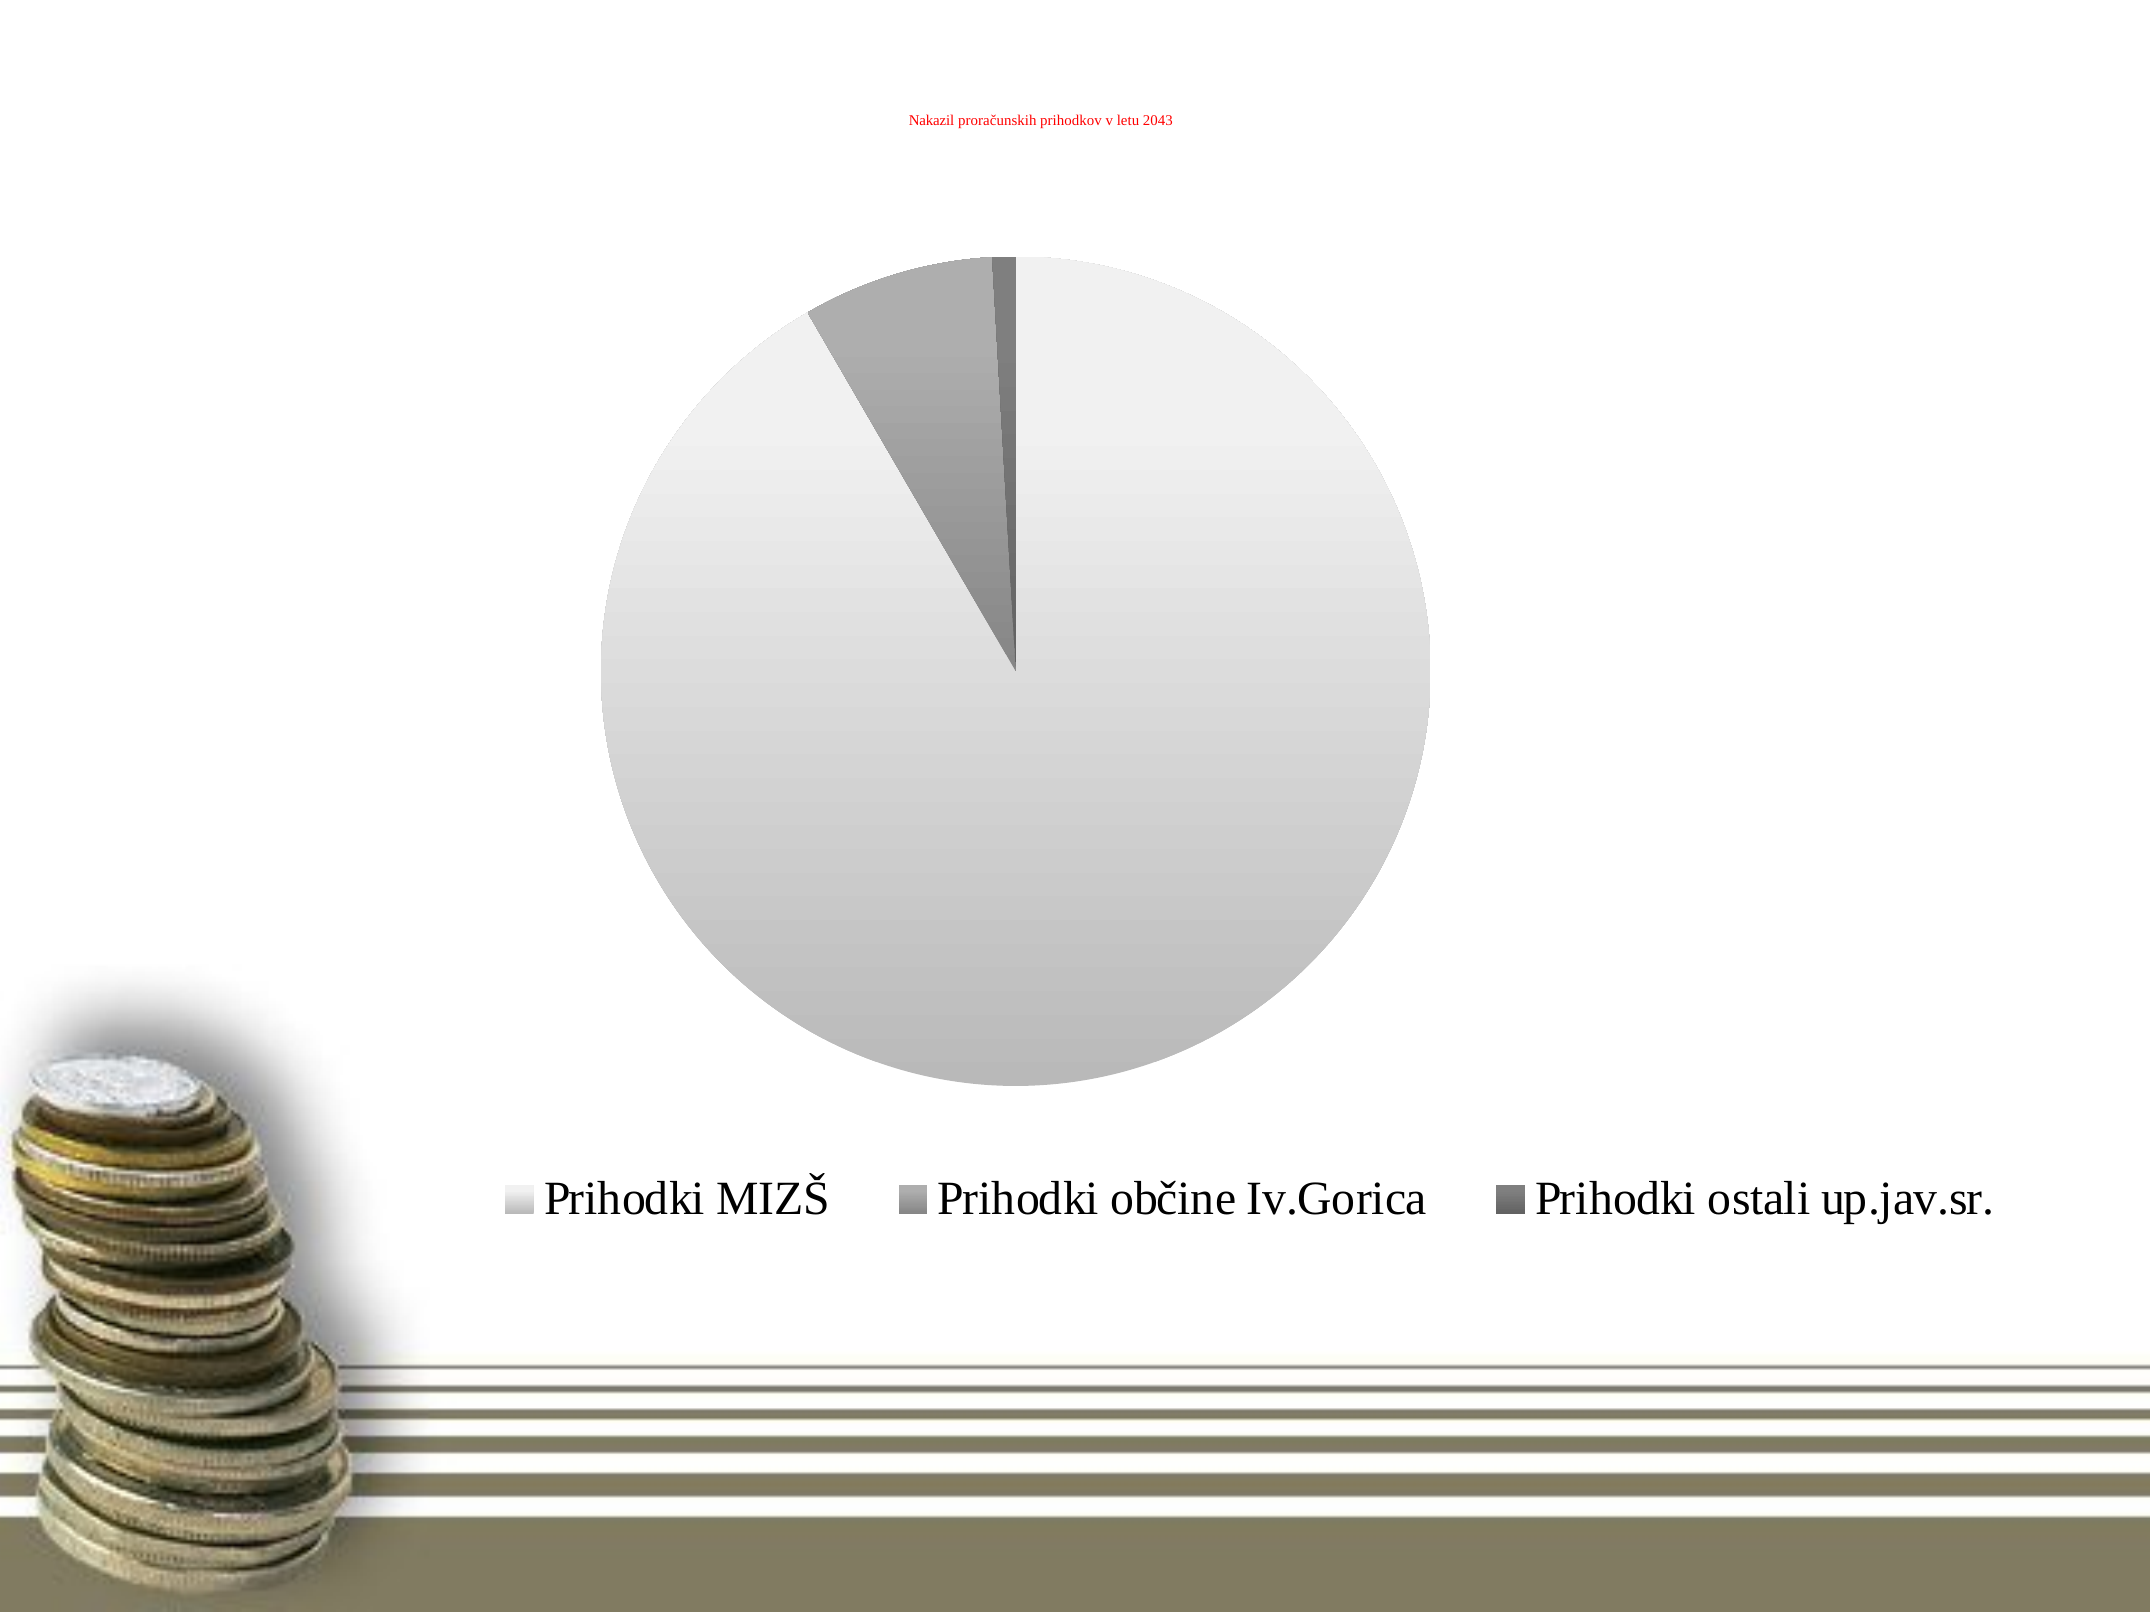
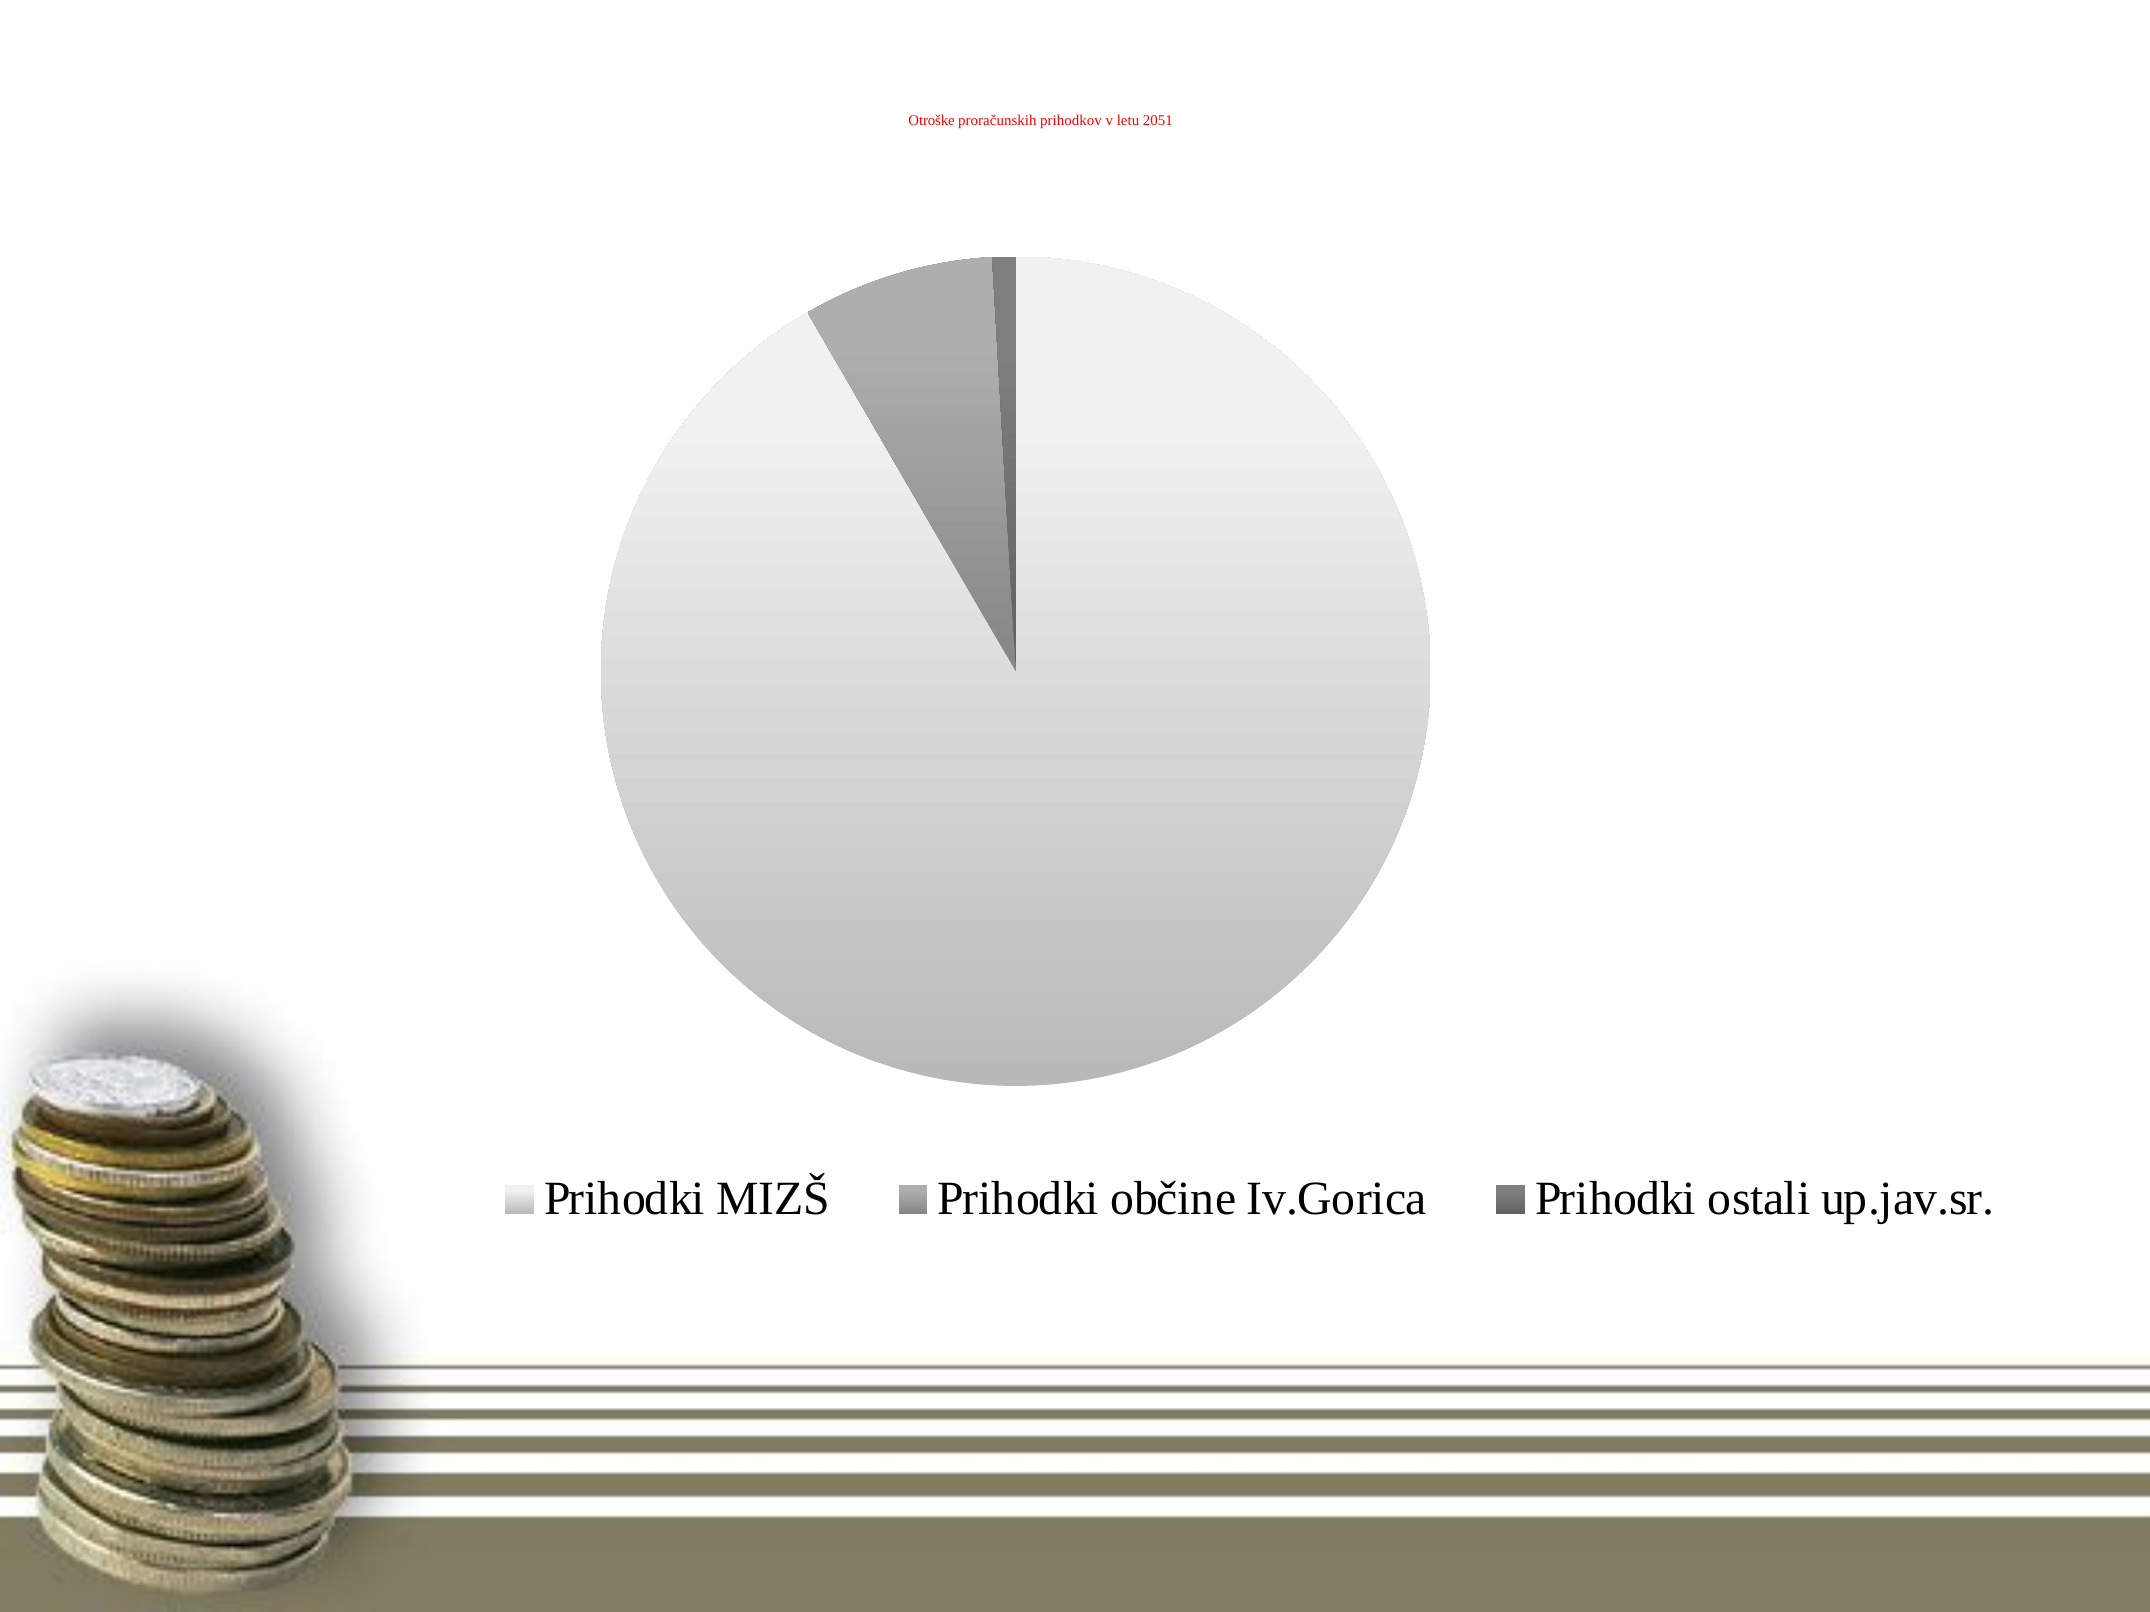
Nakazil: Nakazil -> Otroške
2043: 2043 -> 2051
